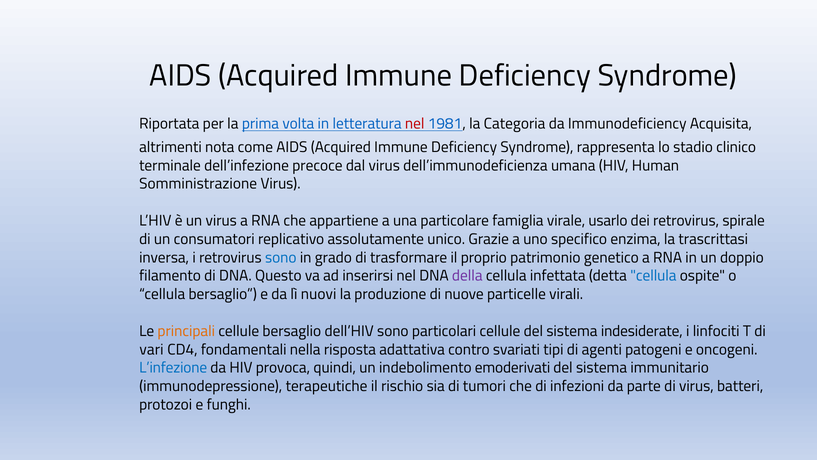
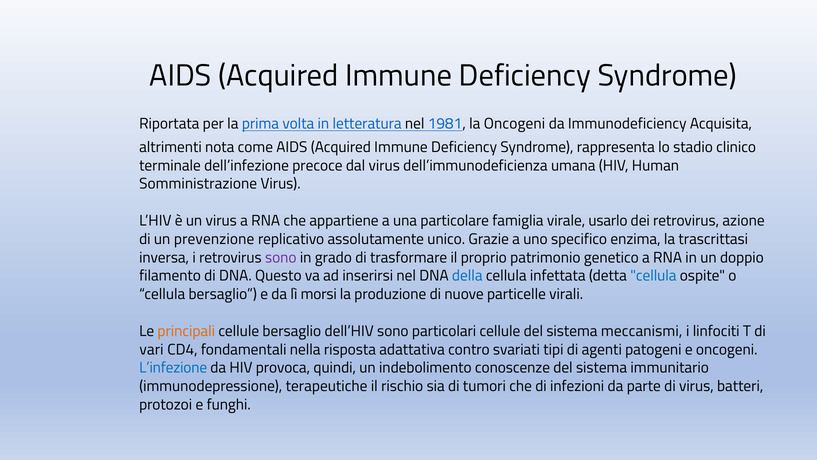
nel at (415, 124) colour: red -> black
la Categoria: Categoria -> Oncogeni
spirale: spirale -> azione
consumatori: consumatori -> prevenzione
sono at (281, 257) colour: blue -> purple
della colour: purple -> blue
nuovi: nuovi -> morsi
indesiderate: indesiderate -> meccanismi
emoderivati: emoderivati -> conoscenze
